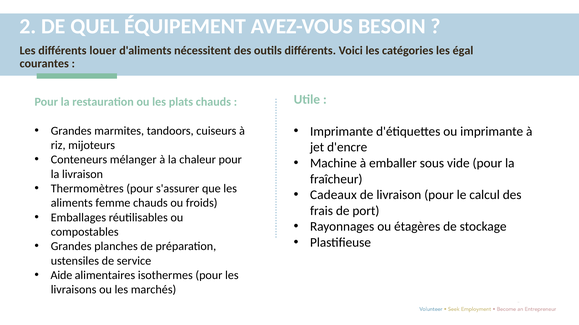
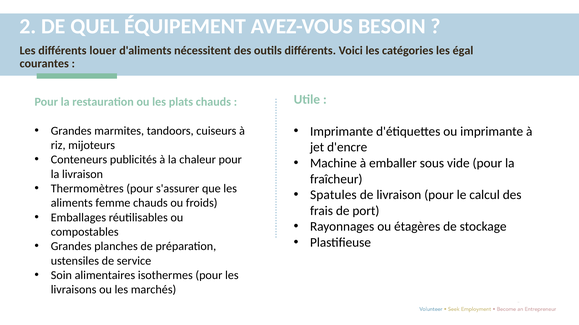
mélanger: mélanger -> publicités
Cadeaux: Cadeaux -> Spatules
Aide: Aide -> Soin
